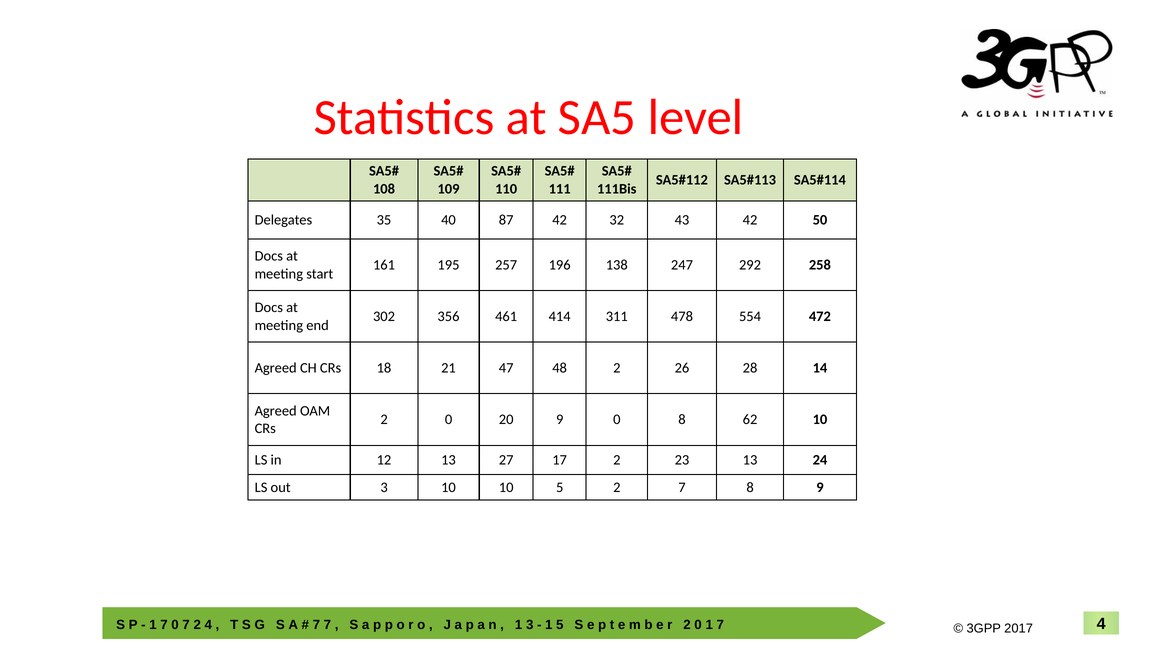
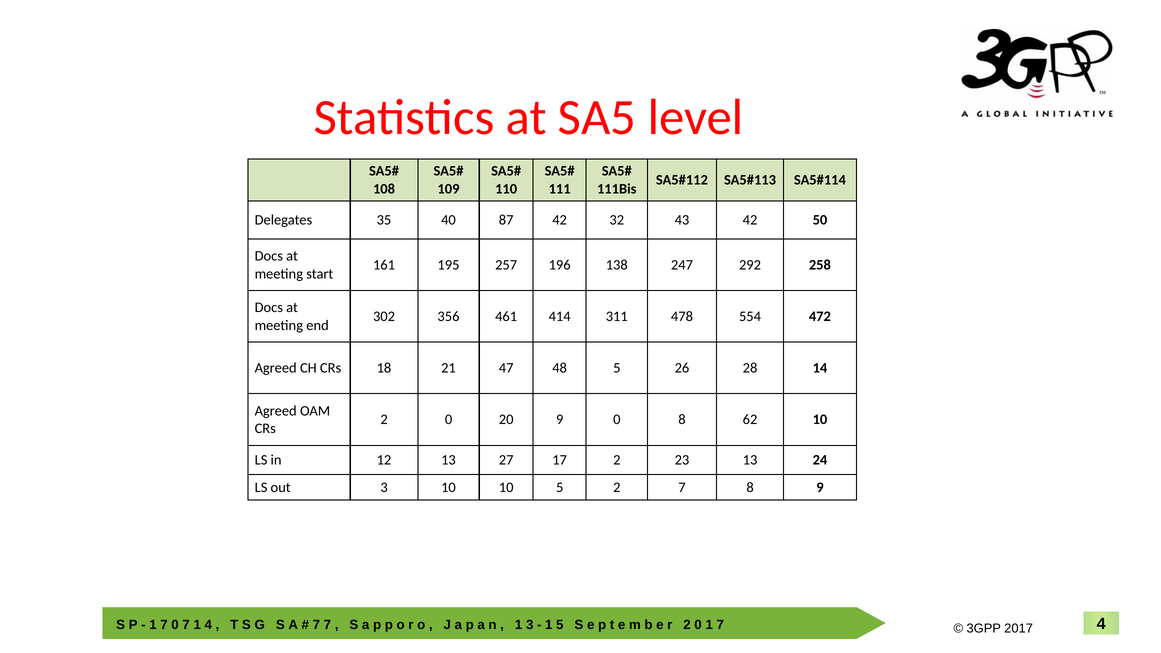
48 2: 2 -> 5
7 2: 2 -> 1
